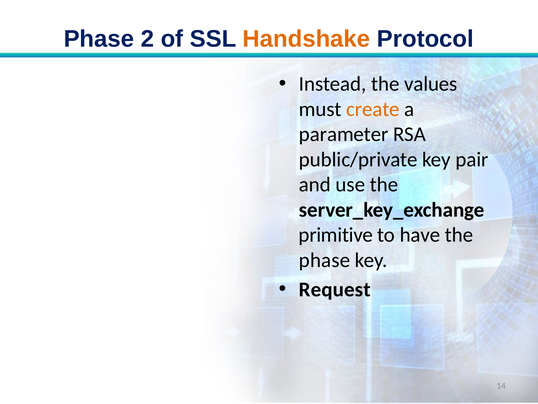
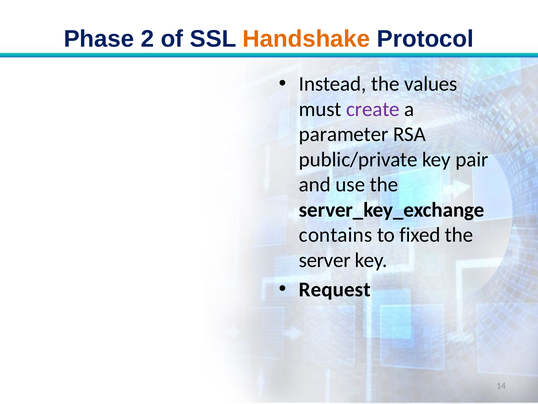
create colour: orange -> purple
primitive: primitive -> contains
have: have -> fixed
phase at (325, 260): phase -> server
